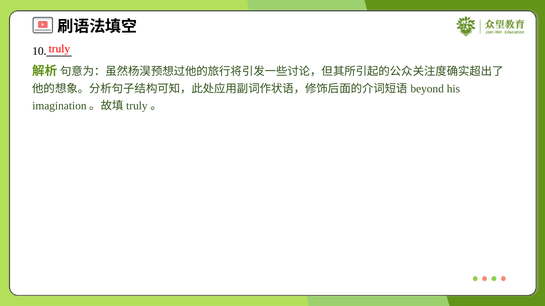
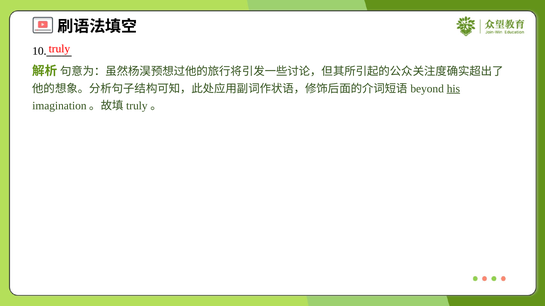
his underline: none -> present
